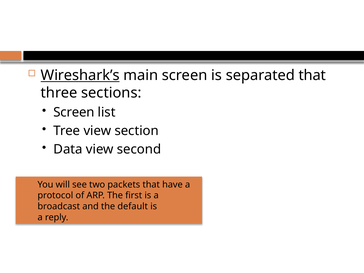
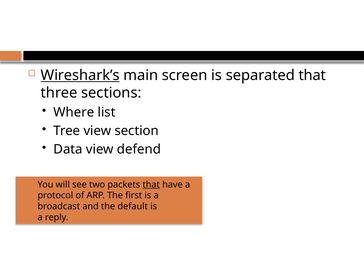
Screen at (74, 112): Screen -> Where
second: second -> defend
that at (151, 184) underline: none -> present
